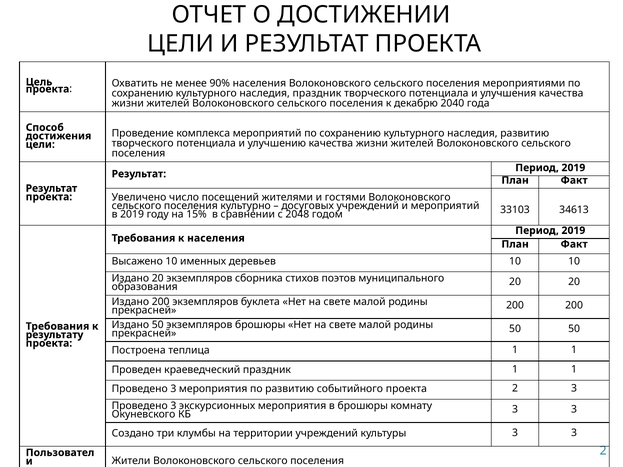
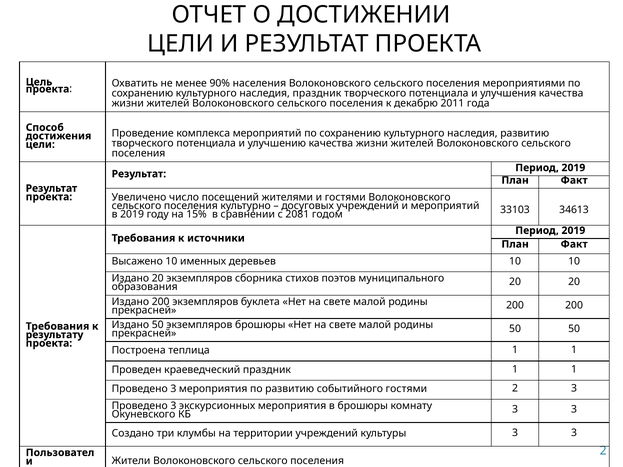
2040: 2040 -> 2011
2048: 2048 -> 2081
к населения: населения -> источники
событийного проекта: проекта -> гостями
